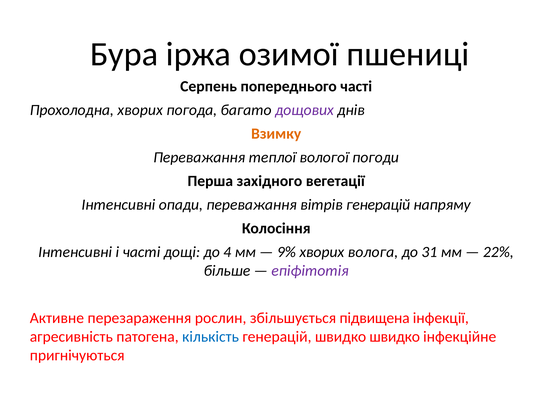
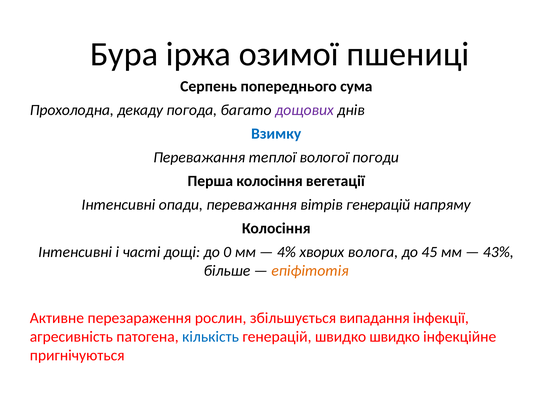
попереднього часті: часті -> сума
Прохолодна хворих: хворих -> декаду
Взимку colour: orange -> blue
Перша західного: західного -> колосіння
4: 4 -> 0
9%: 9% -> 4%
31: 31 -> 45
22%: 22% -> 43%
епіфітотія colour: purple -> orange
підвищена: підвищена -> випадання
